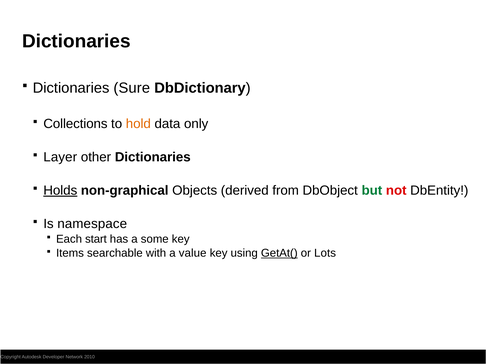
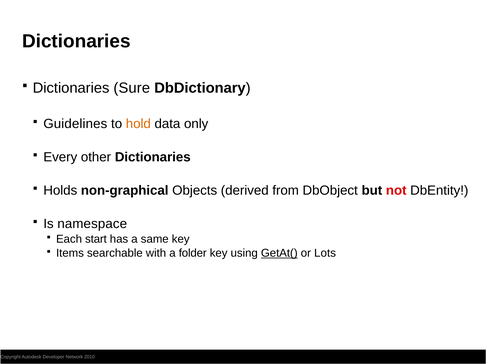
Collections: Collections -> Guidelines
Layer: Layer -> Every
Holds underline: present -> none
but colour: green -> black
some: some -> same
value: value -> folder
